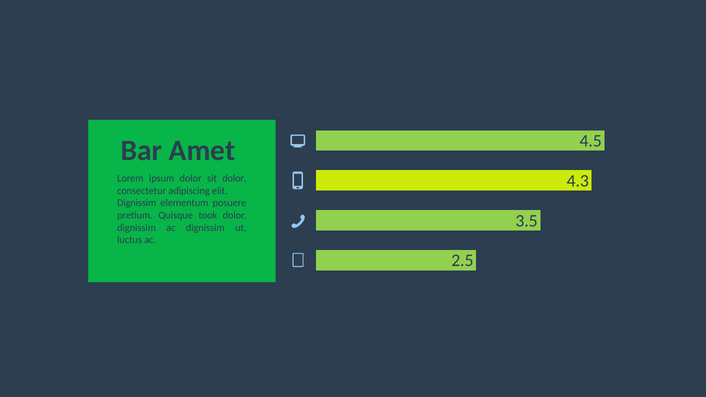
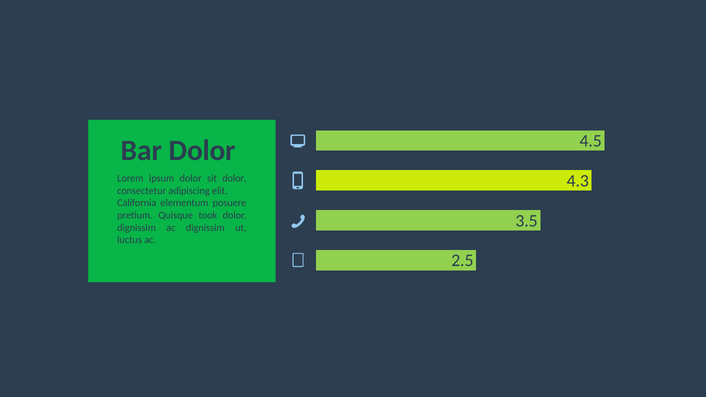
Bar Amet: Amet -> Dolor
Dignissim at (137, 203): Dignissim -> California
